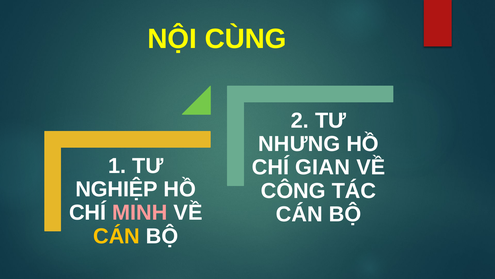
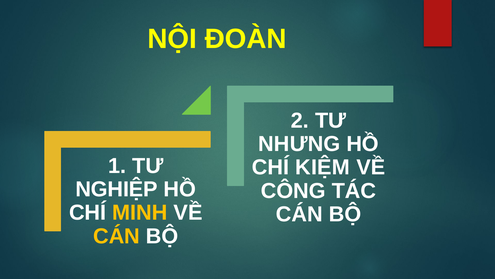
CÙNG: CÙNG -> ĐOÀN
GIAN: GIAN -> KIỆM
MINH colour: pink -> yellow
